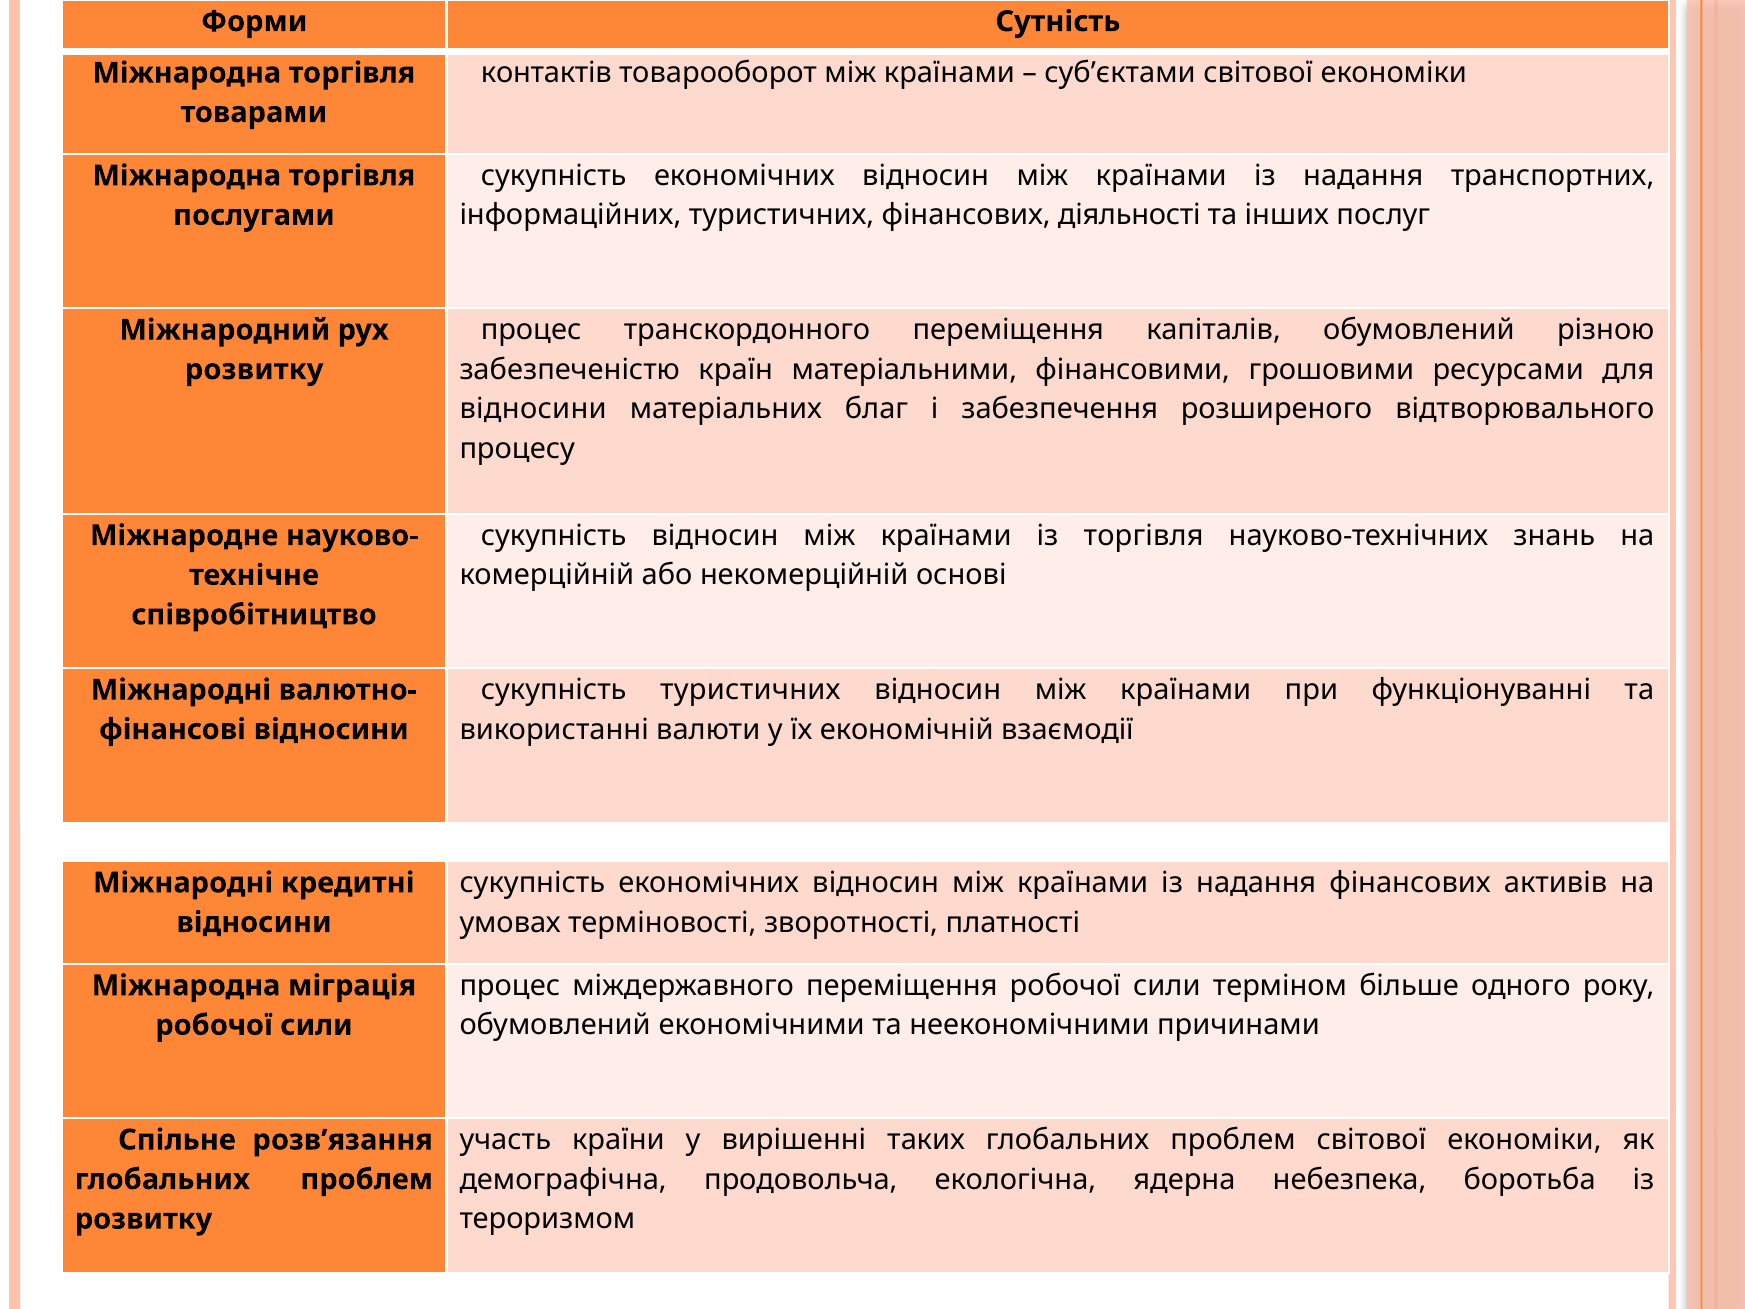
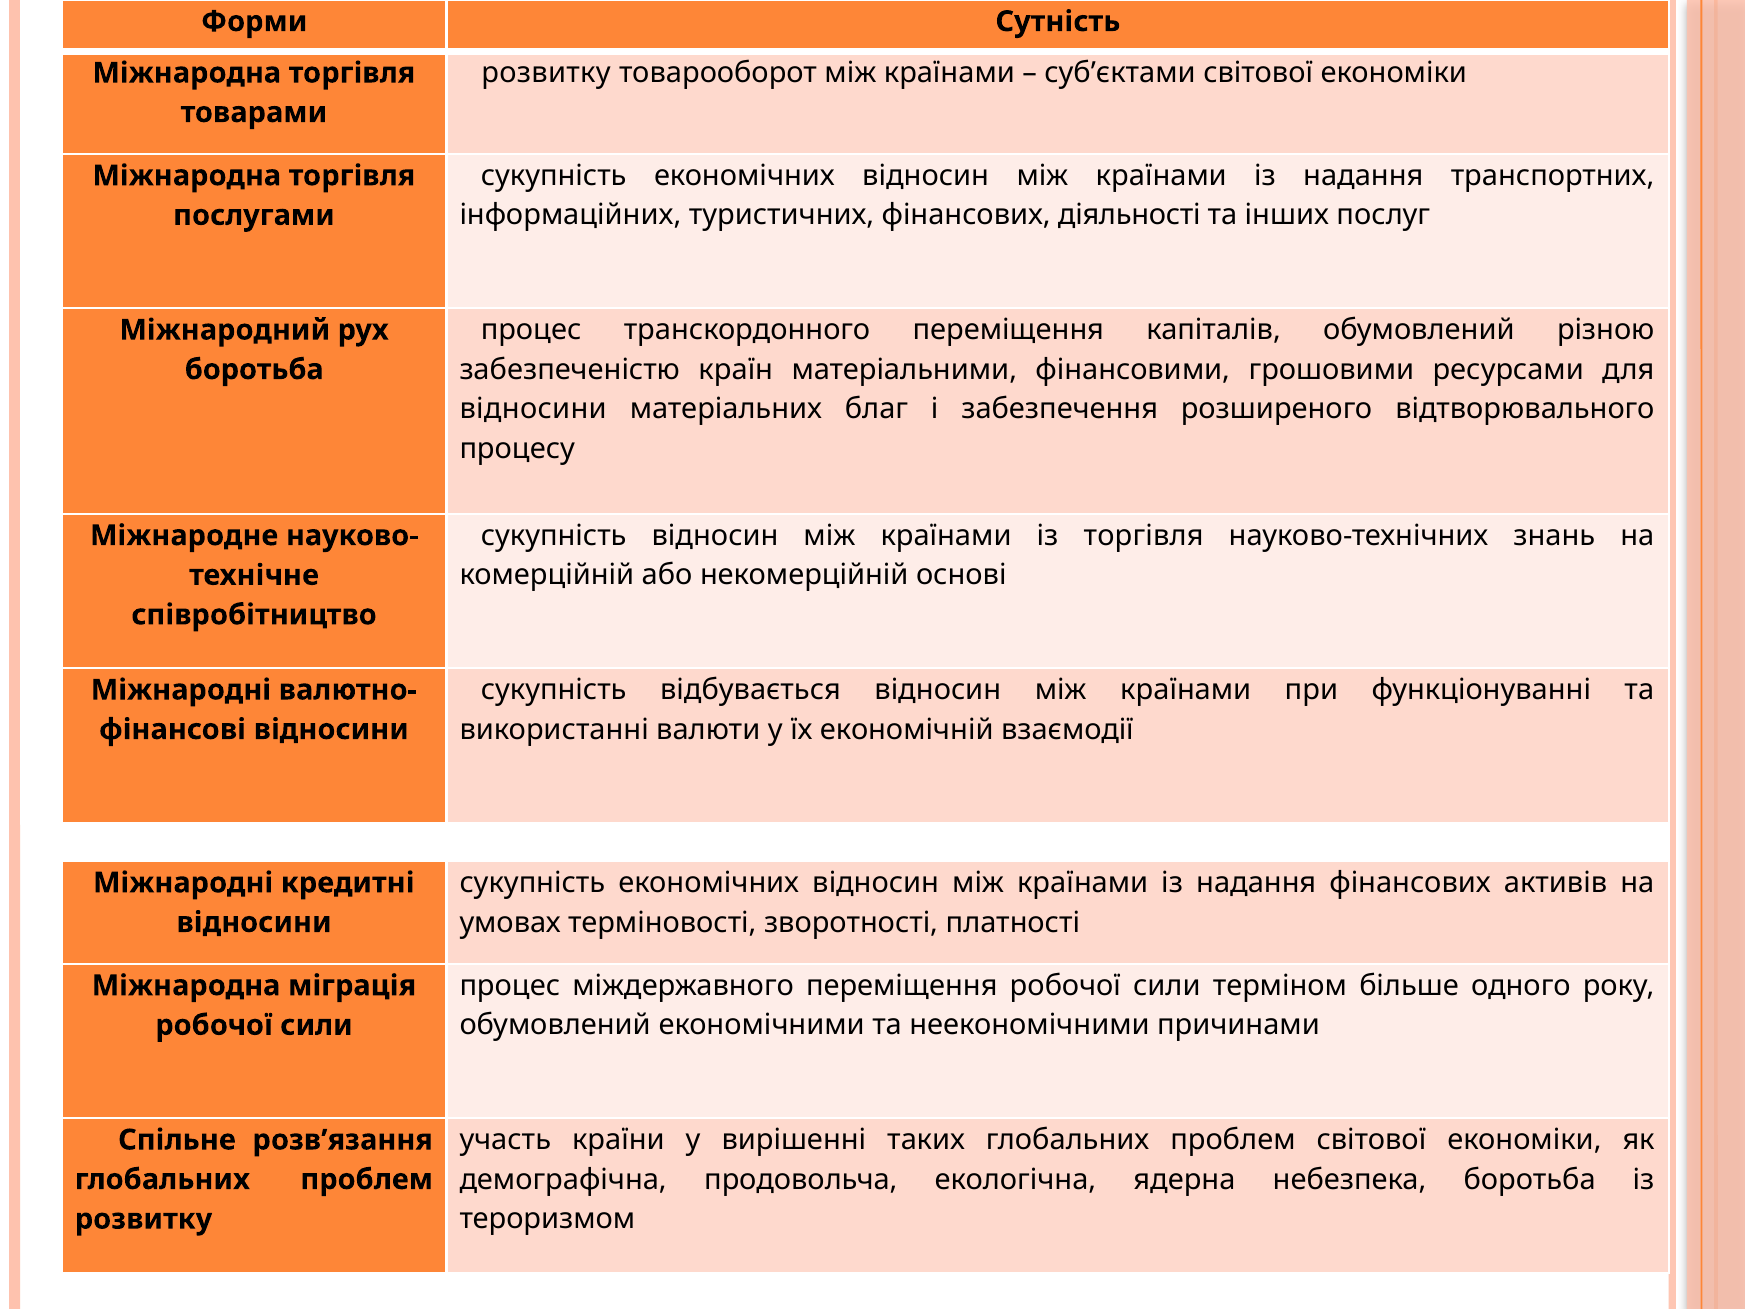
контактів at (546, 73): контактів -> розвитку
розвитку at (254, 370): розвитку -> боротьба
сукупність туристичних: туристичних -> відбувається
